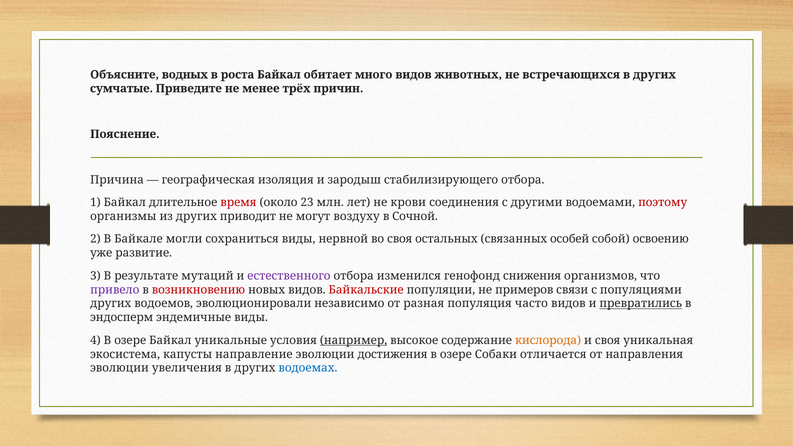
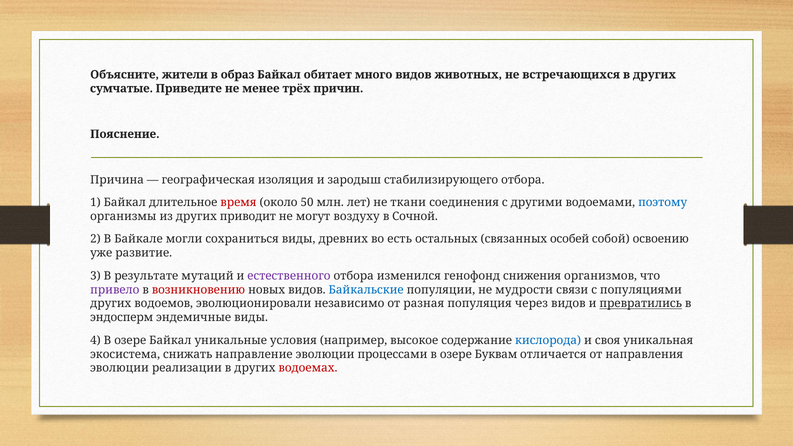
водных: водных -> жители
роста: роста -> образ
23: 23 -> 50
крови: крови -> ткани
поэтому colour: red -> blue
нервной: нервной -> древних
во своя: своя -> есть
Байкальские colour: red -> blue
примеров: примеров -> мудрости
часто: часто -> через
например underline: present -> none
кислорода colour: orange -> blue
капусты: капусты -> снижать
достижения: достижения -> процессами
Собаки: Собаки -> Буквам
увеличения: увеличения -> реализации
водоемах colour: blue -> red
